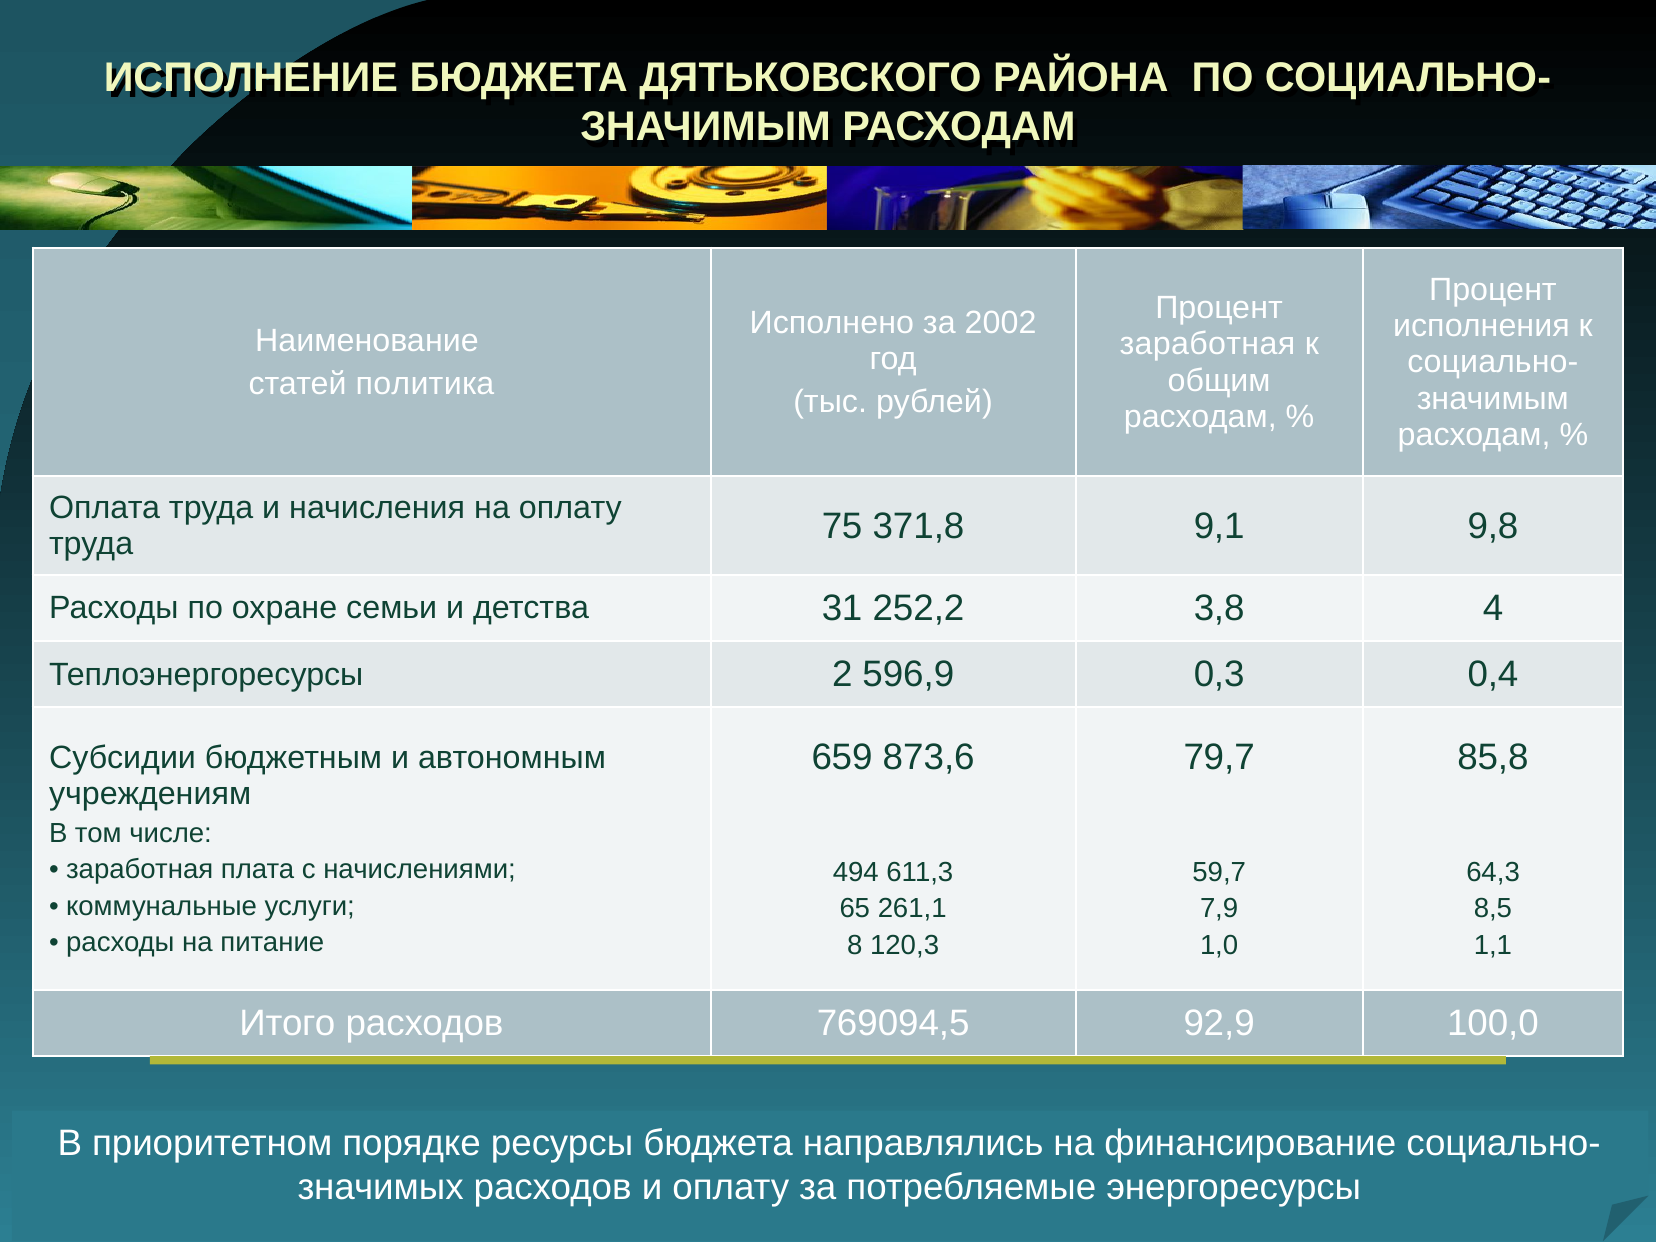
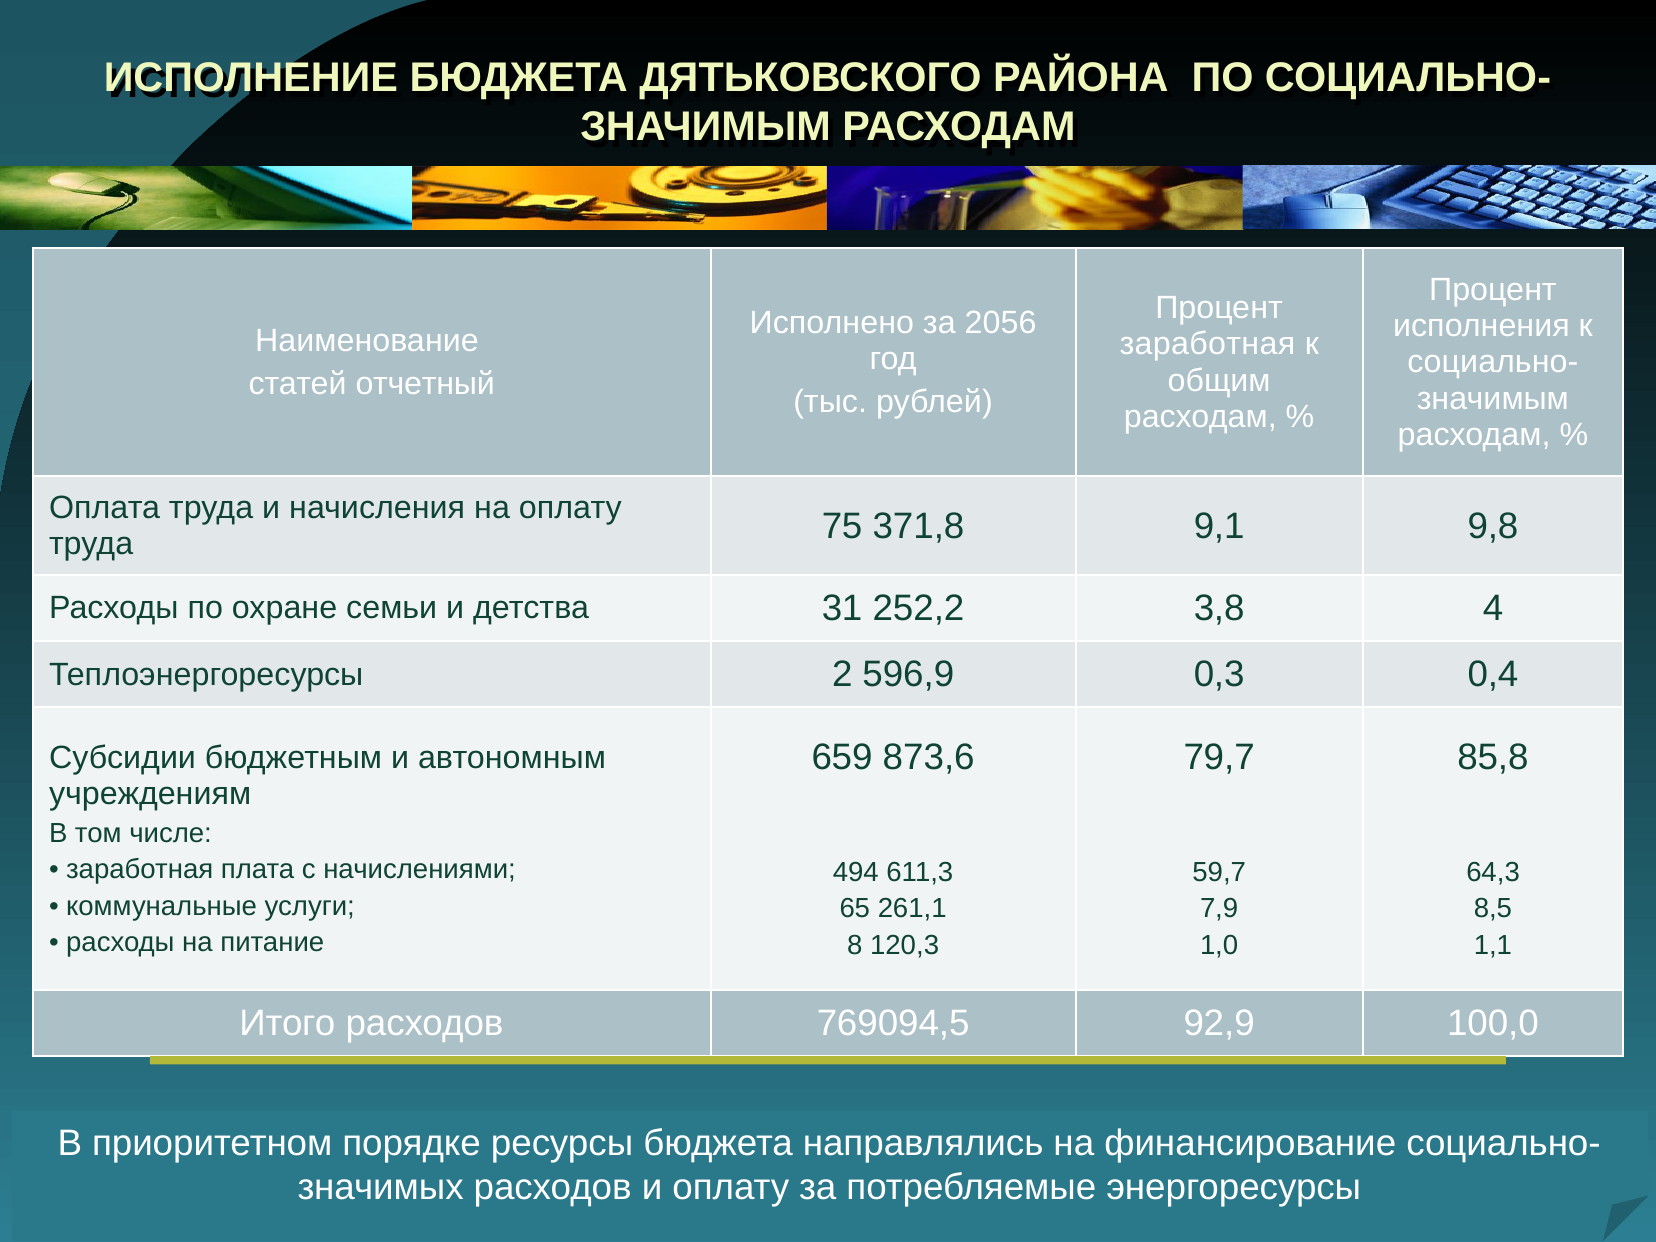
2002: 2002 -> 2056
политика: политика -> отчетный
